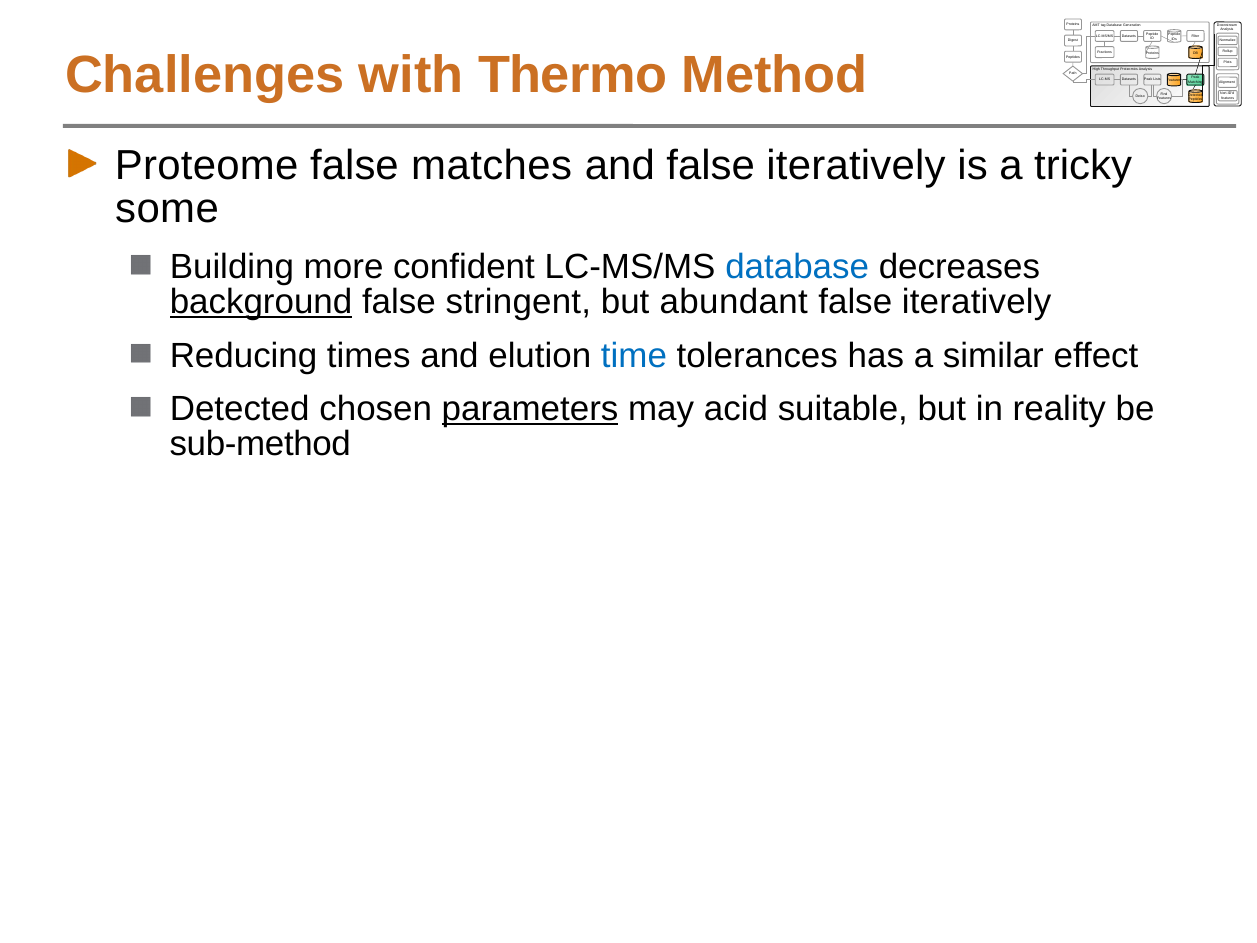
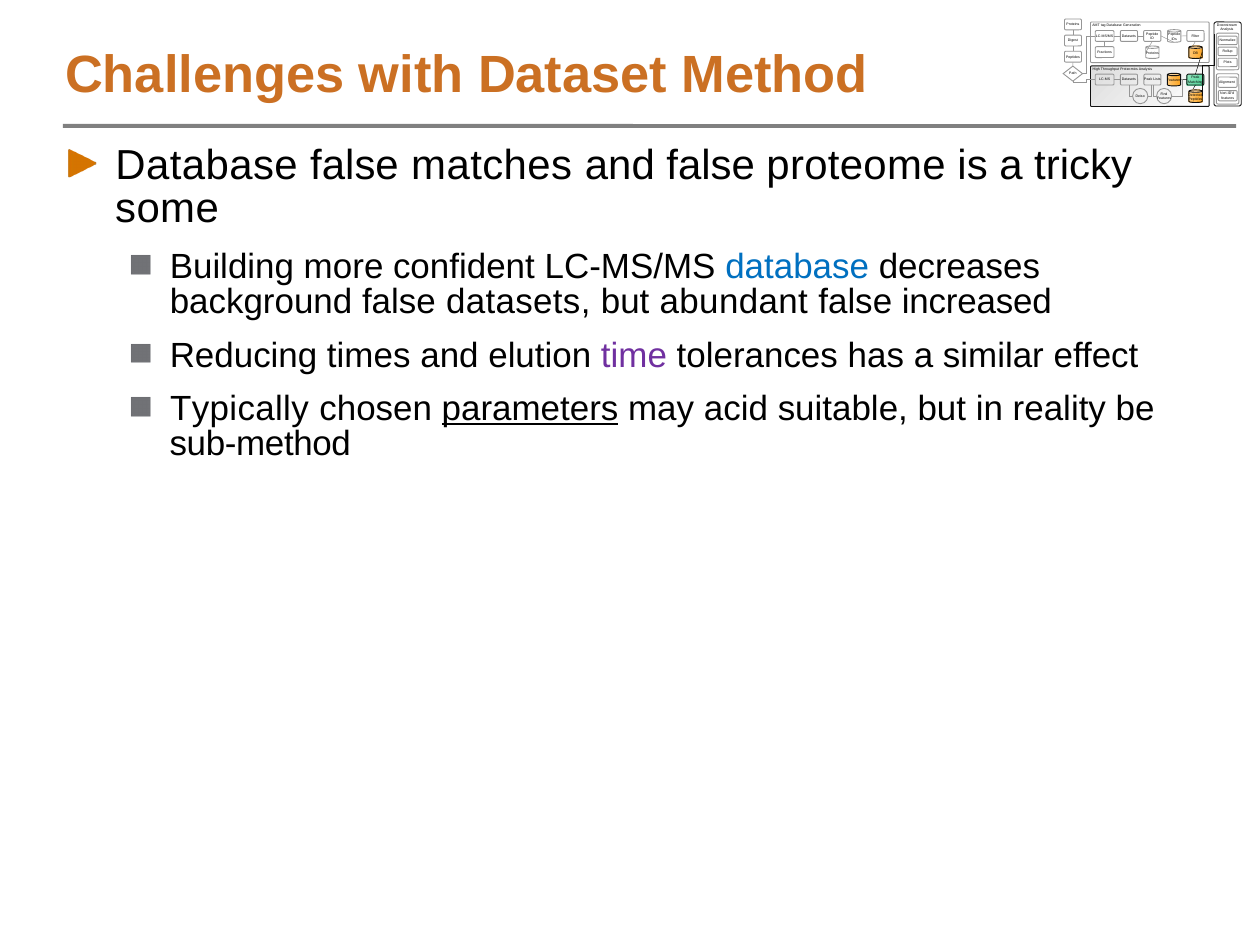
Thermo: Thermo -> Dataset
Proteome at (207, 166): Proteome -> Database
and false iteratively: iteratively -> proteome
background underline: present -> none
false stringent: stringent -> datasets
iteratively at (977, 302): iteratively -> increased
time colour: blue -> purple
Detected at (240, 409): Detected -> Typically
